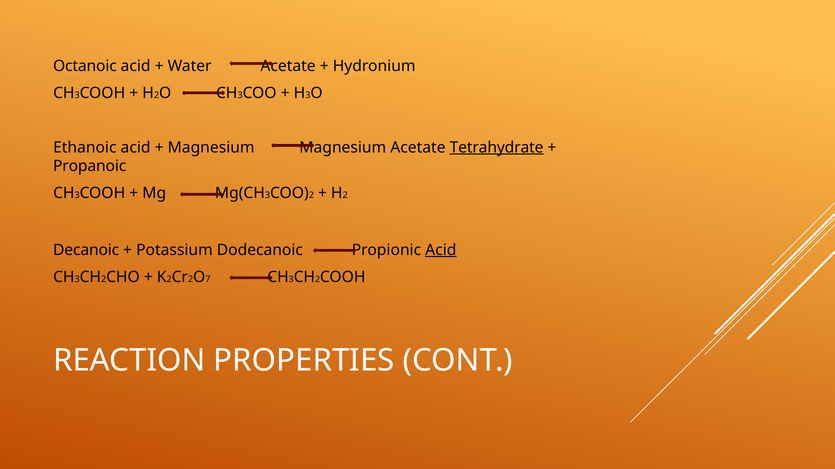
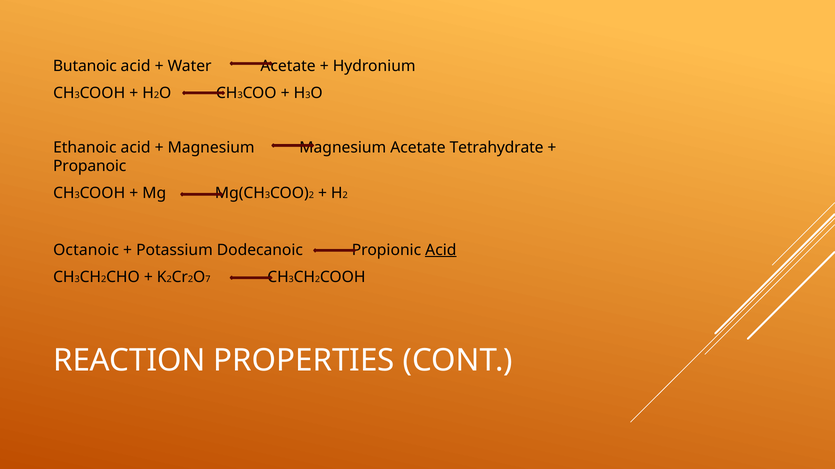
Octanoic: Octanoic -> Butanoic
Tetrahydrate underline: present -> none
Decanoic: Decanoic -> Octanoic
